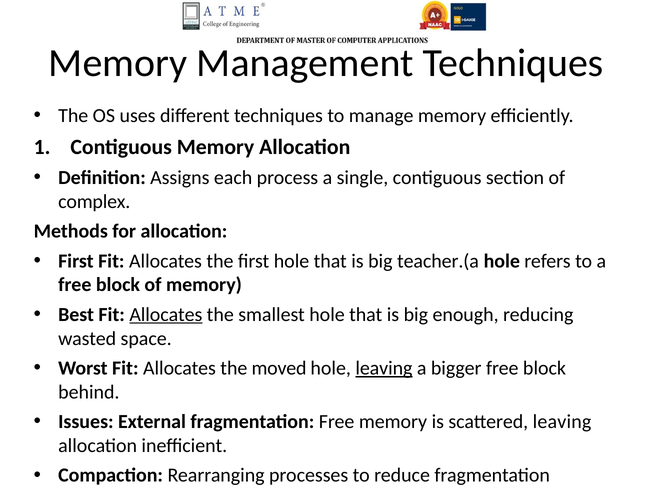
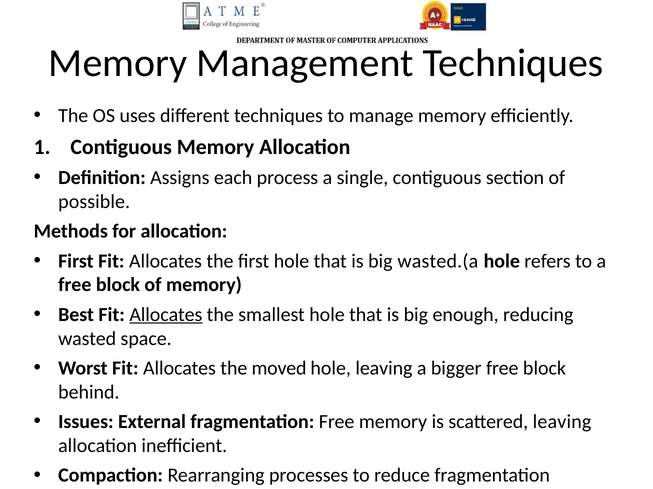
complex: complex -> possible
teacher.(a: teacher.(a -> wasted.(a
leaving at (384, 369) underline: present -> none
